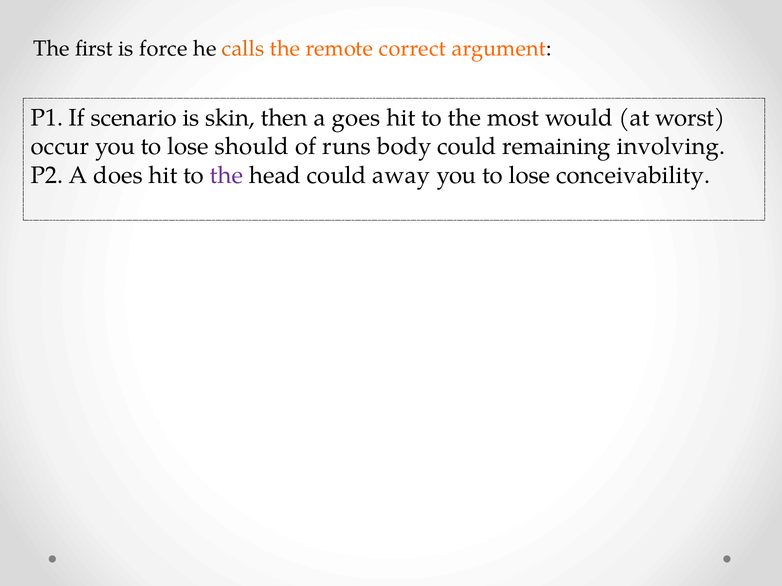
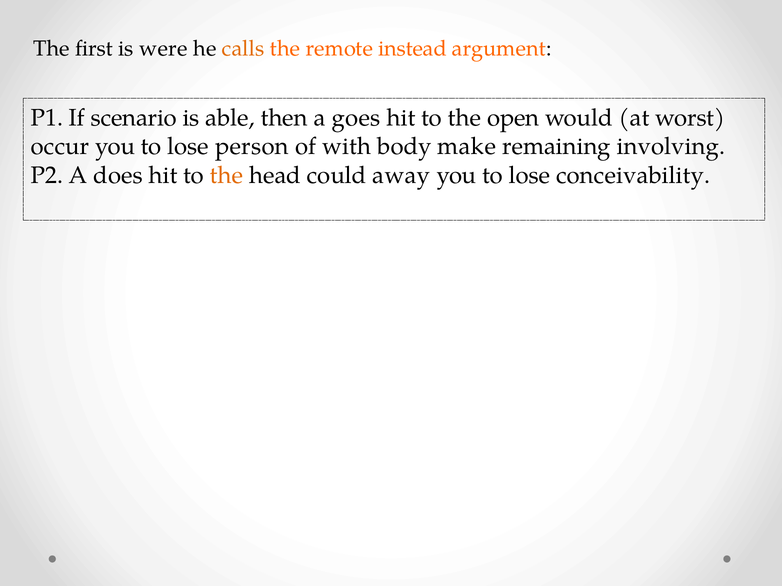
force: force -> were
correct: correct -> instead
skin: skin -> able
most: most -> open
should: should -> person
runs: runs -> with
body could: could -> make
the at (226, 175) colour: purple -> orange
